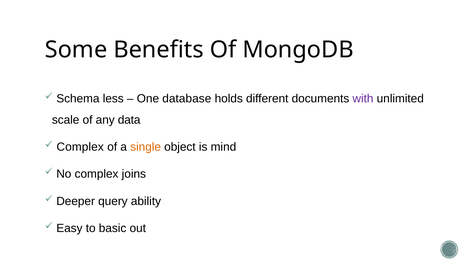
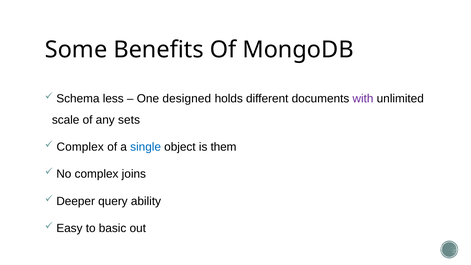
database: database -> designed
data: data -> sets
single colour: orange -> blue
mind: mind -> them
